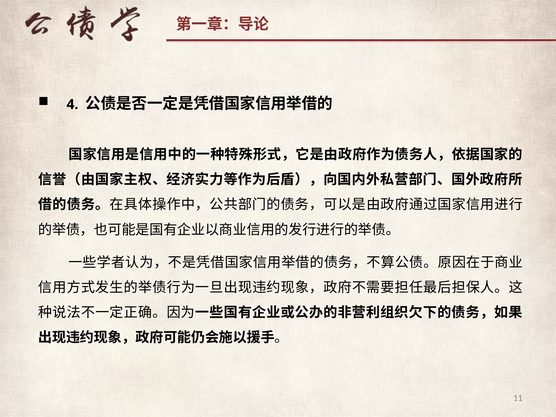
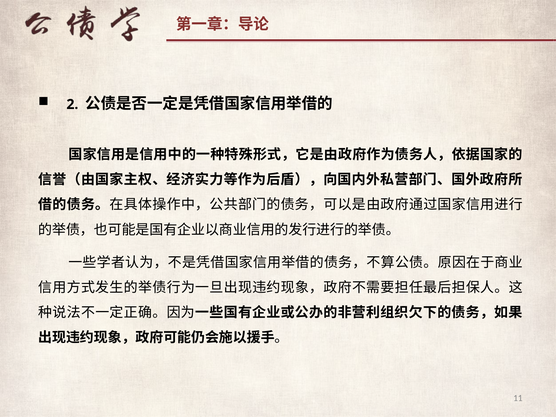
4: 4 -> 2
